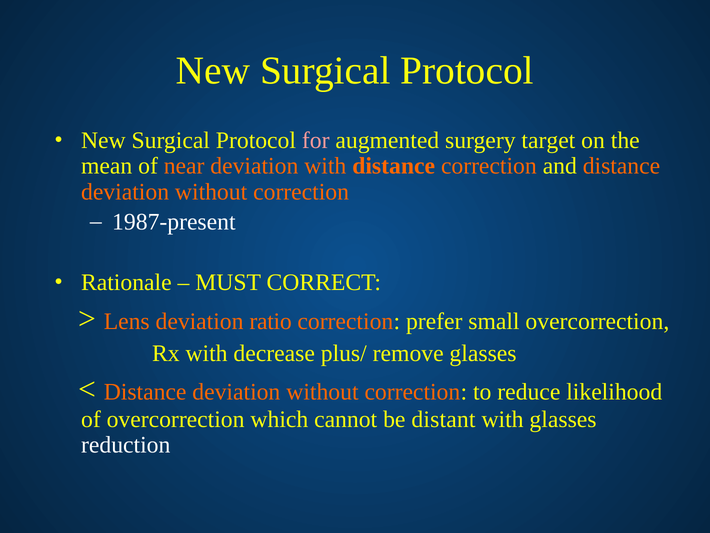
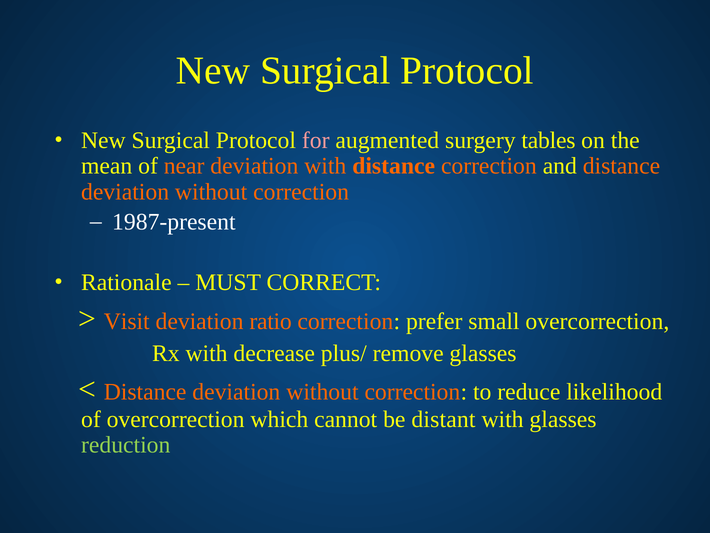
target: target -> tables
Lens: Lens -> Visit
reduction colour: white -> light green
